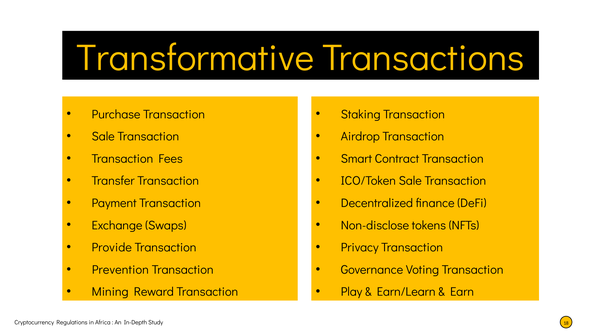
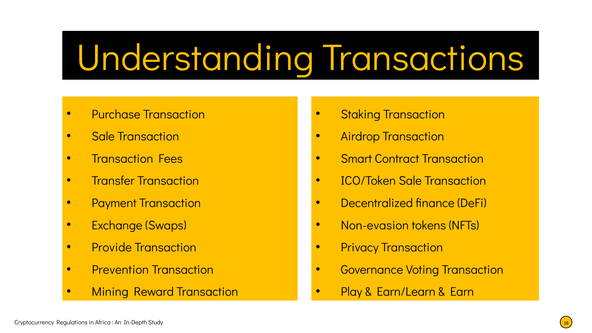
Transformative: Transformative -> Understanding
Non-disclose: Non-disclose -> Non-evasion
